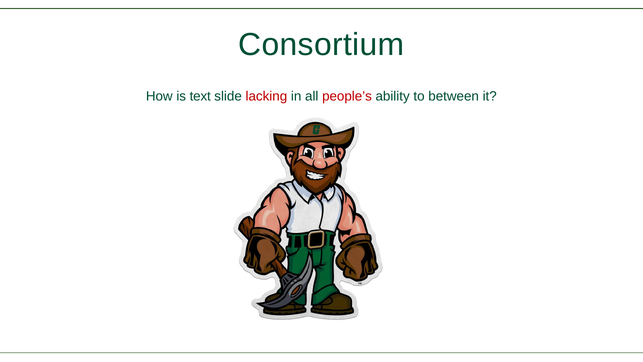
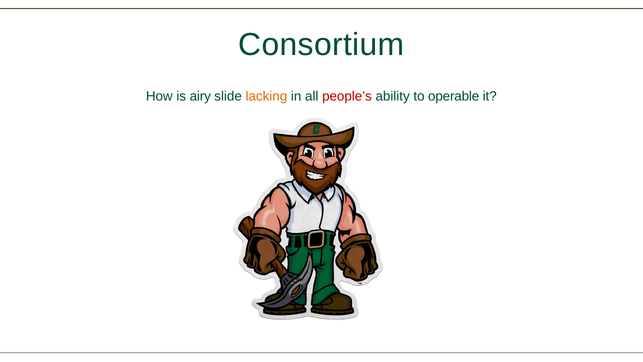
text: text -> airy
lacking colour: red -> orange
between: between -> operable
